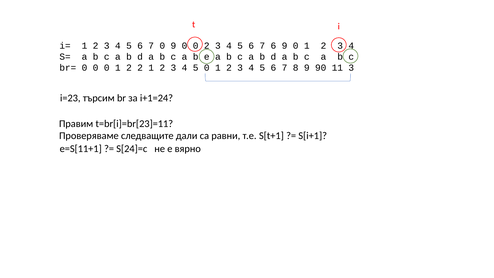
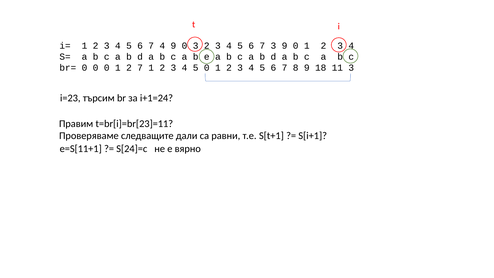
7 0: 0 -> 4
9 0 0: 0 -> 3
7 6: 6 -> 3
2 2: 2 -> 7
90: 90 -> 18
